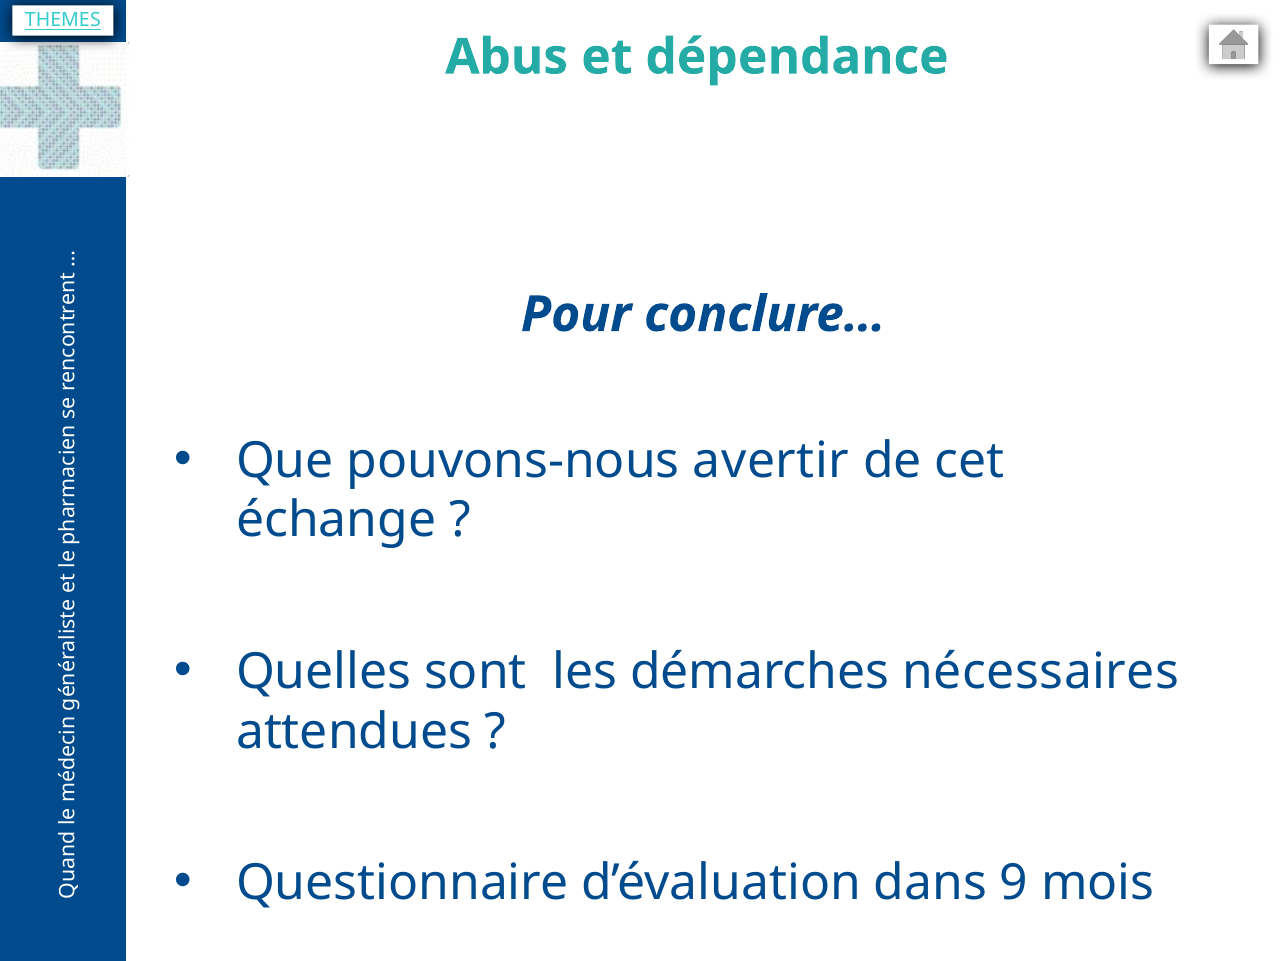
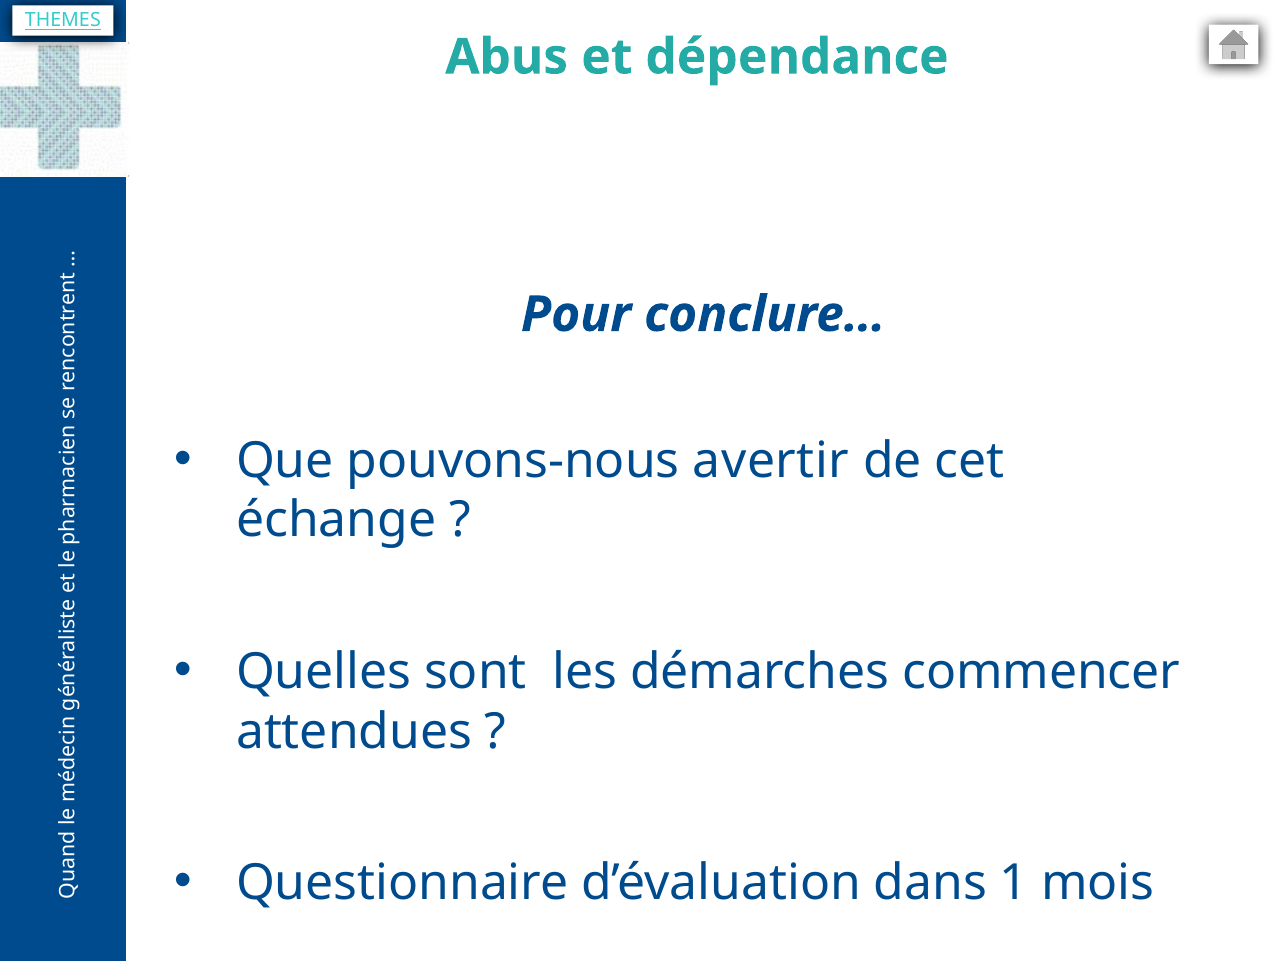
nécessaires: nécessaires -> commencer
9: 9 -> 1
